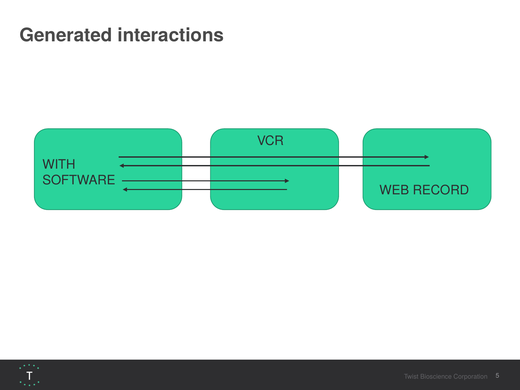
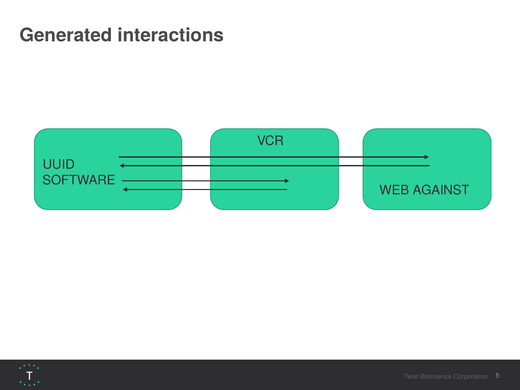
WITH: WITH -> UUID
RECORD: RECORD -> AGAINST
